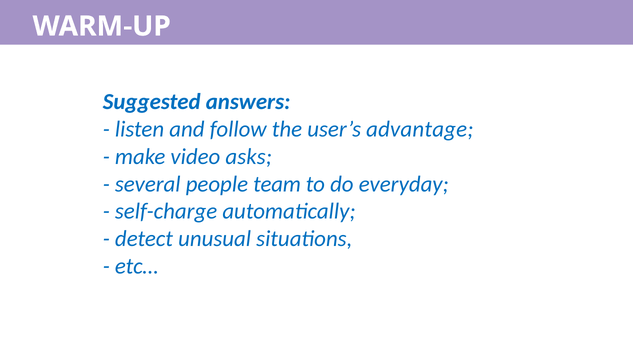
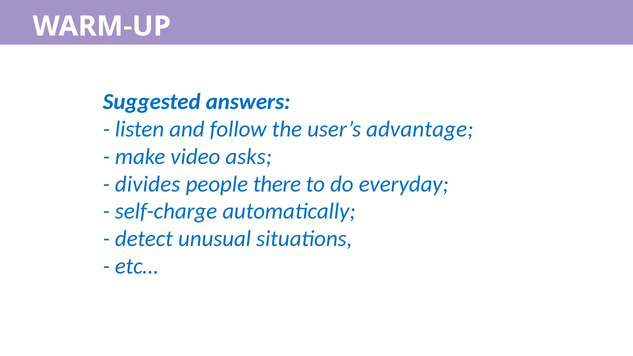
several: several -> divides
team: team -> there
